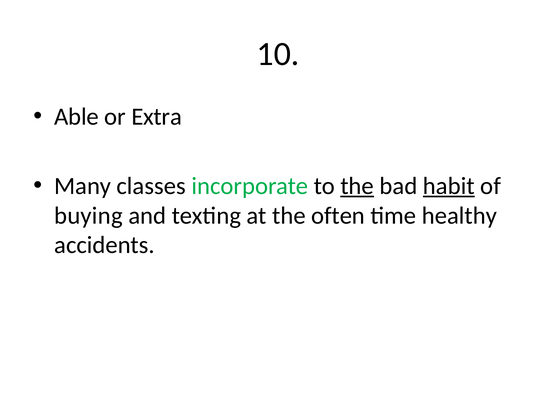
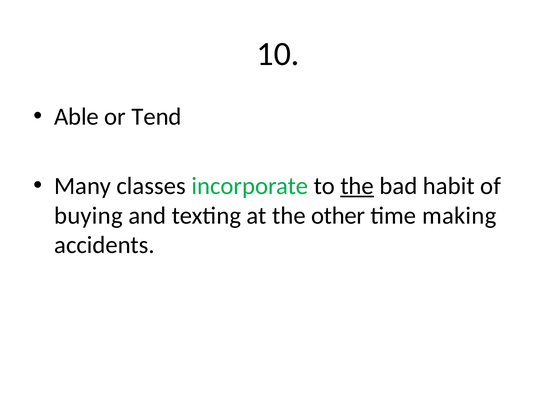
Extra: Extra -> Tend
habit underline: present -> none
often: often -> other
healthy: healthy -> making
